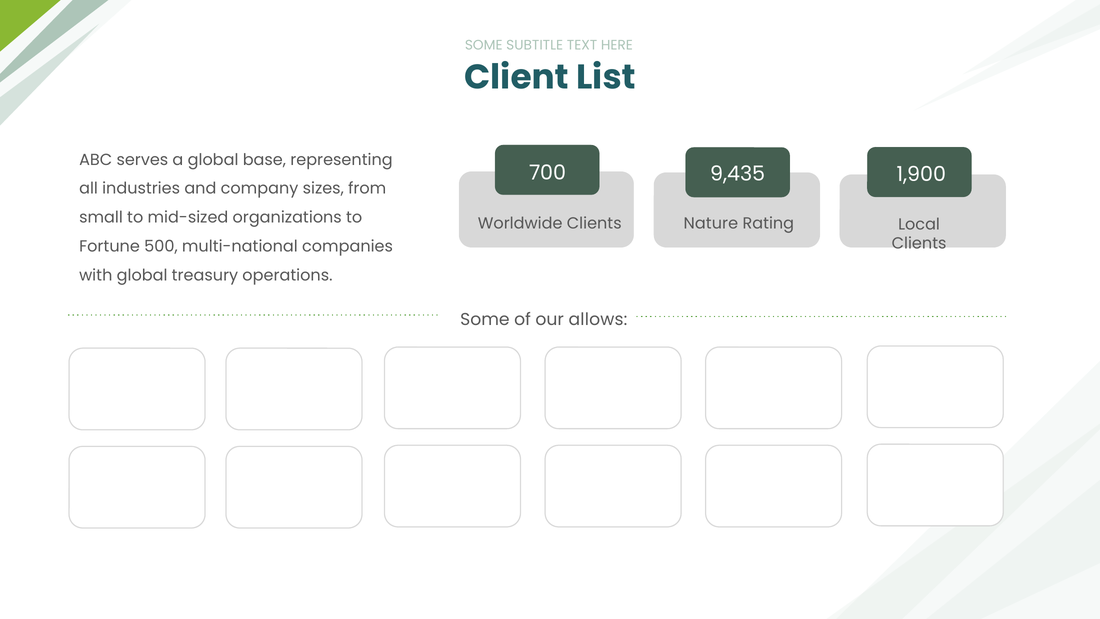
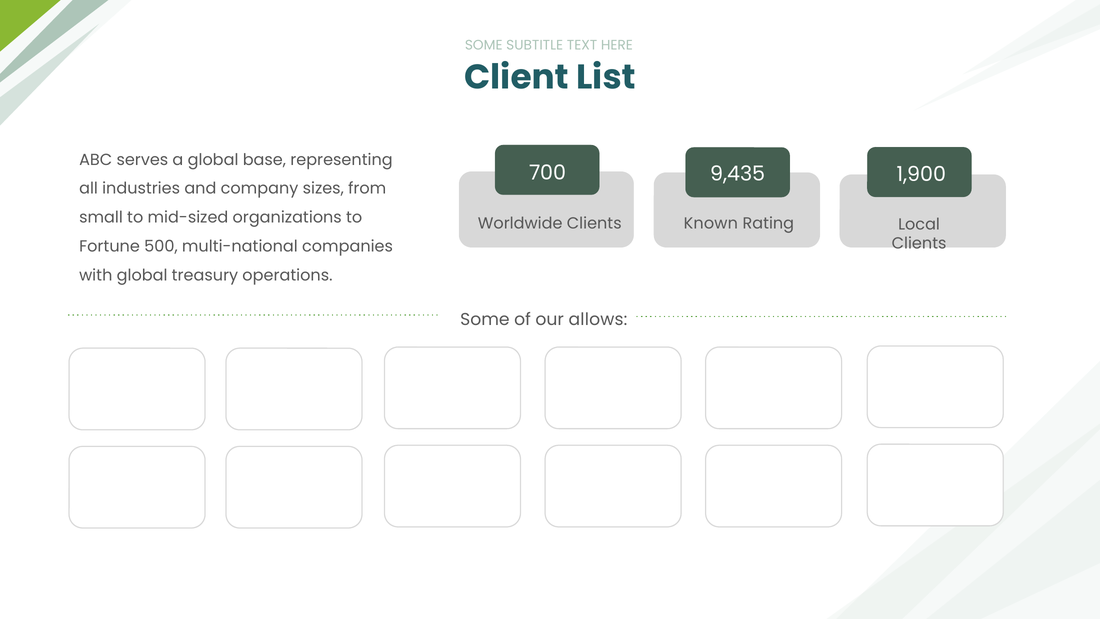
Nature: Nature -> Known
